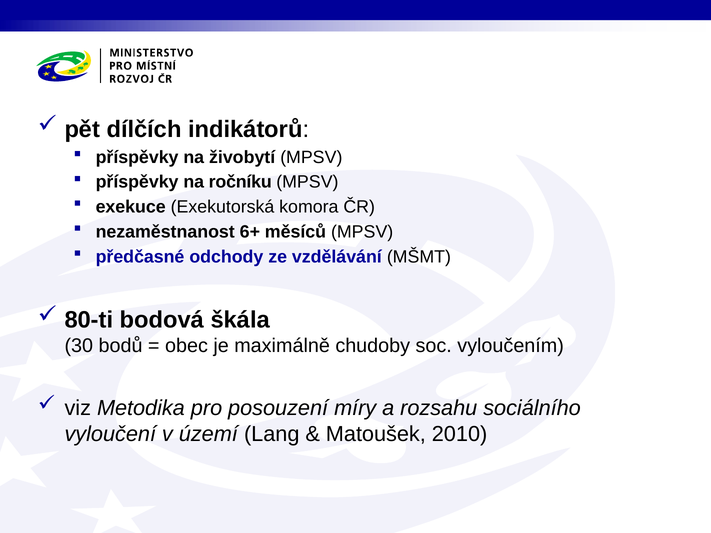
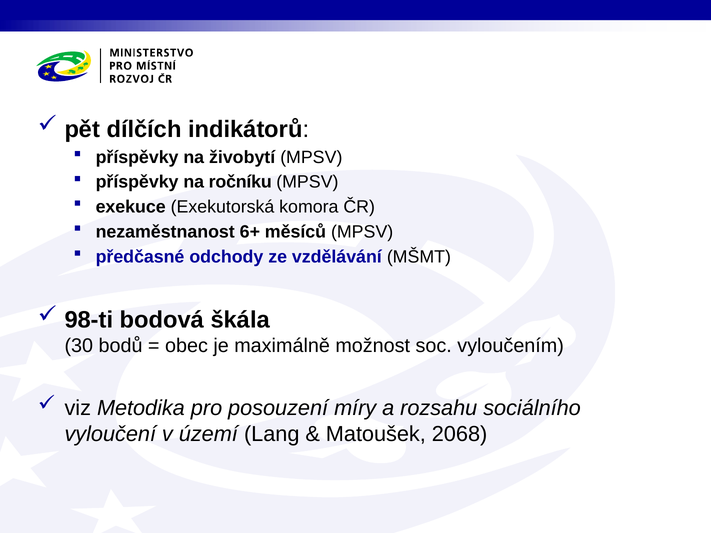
80-ti: 80-ti -> 98-ti
chudoby: chudoby -> možnost
2010: 2010 -> 2068
